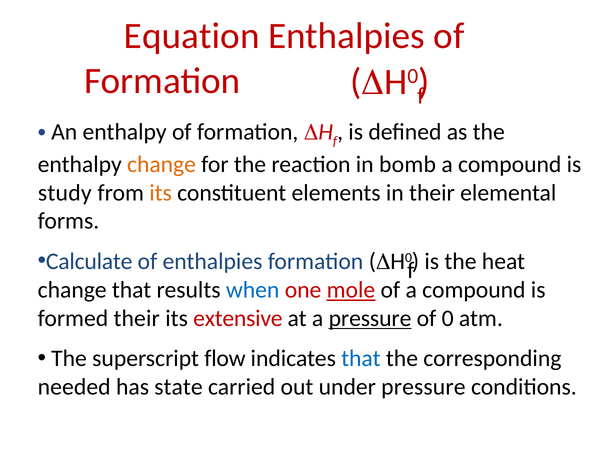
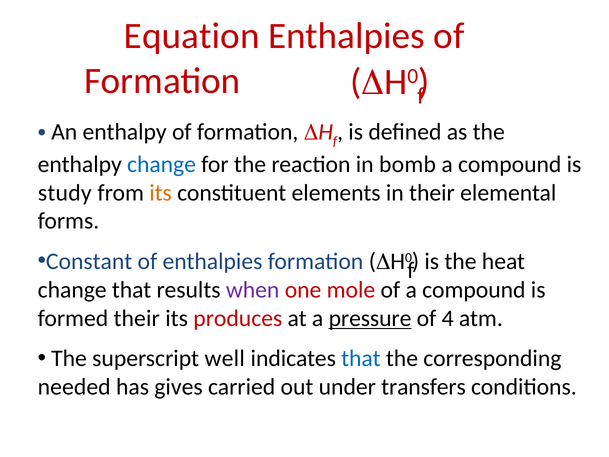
change at (162, 164) colour: orange -> blue
Calculate: Calculate -> Constant
when colour: blue -> purple
mole underline: present -> none
extensive: extensive -> produces
0: 0 -> 4
flow: flow -> well
state: state -> gives
under pressure: pressure -> transfers
